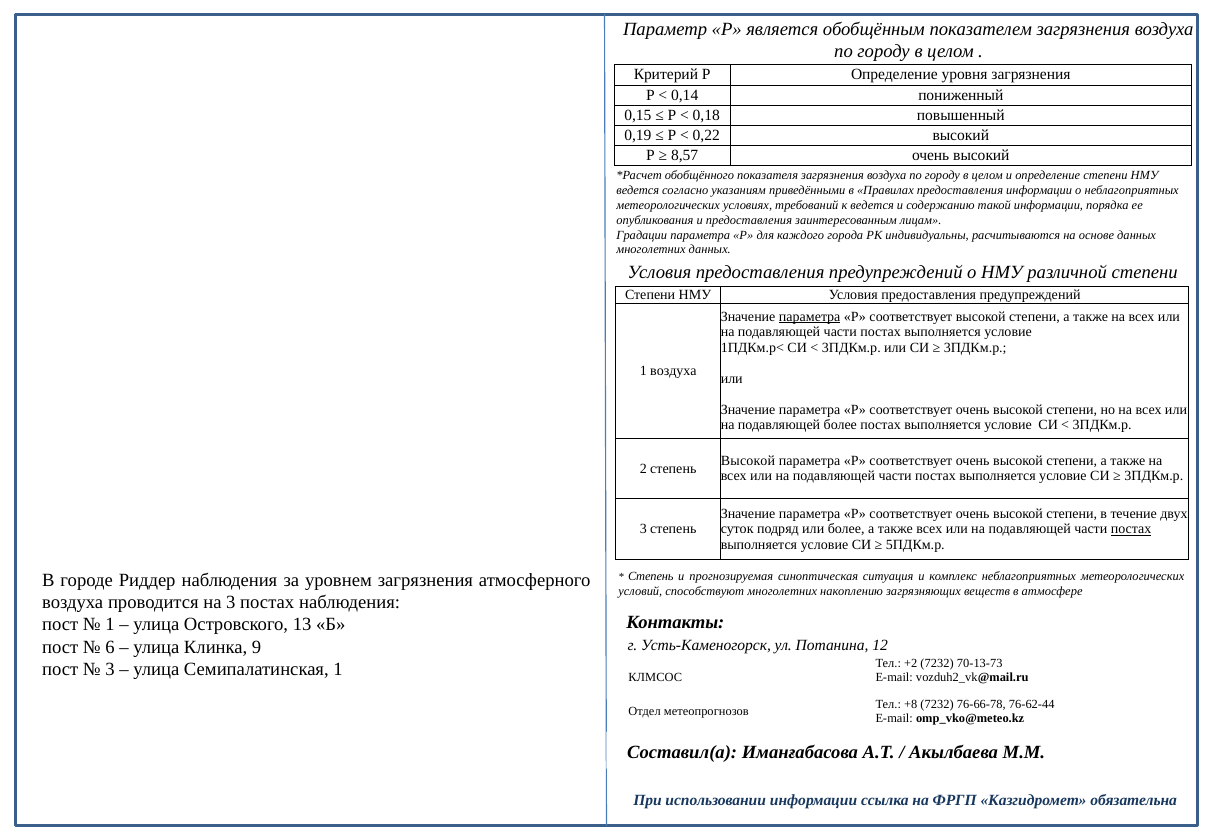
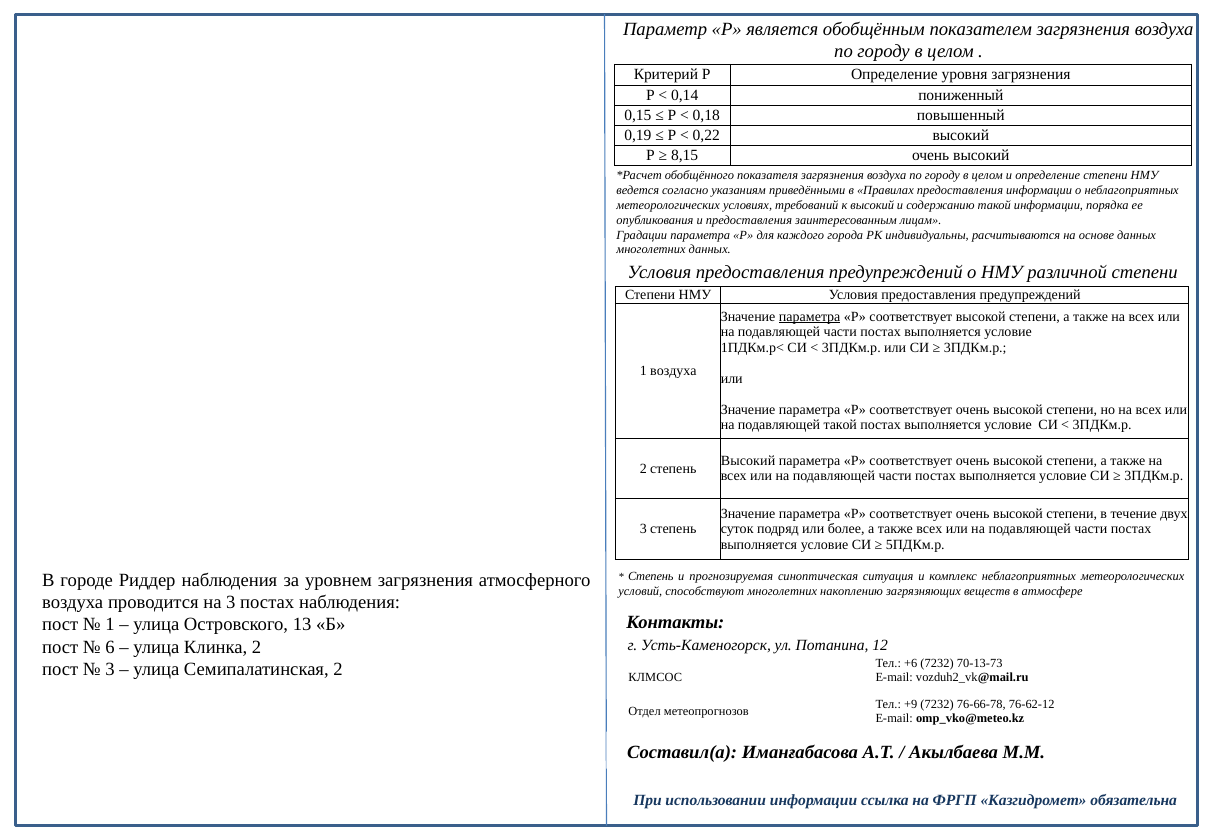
8,57: 8,57 -> 8,15
к ведется: ведется -> высокий
подавляющей более: более -> такой
Высокой at (748, 461): Высокой -> Высокий
постах at (1131, 529) underline: present -> none
Клинка 9: 9 -> 2
+2: +2 -> +6
Семипалатинская 1: 1 -> 2
+8: +8 -> +9
76-62-44: 76-62-44 -> 76-62-12
